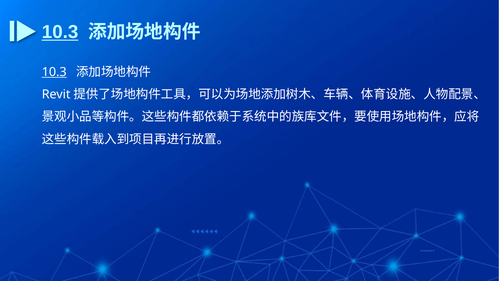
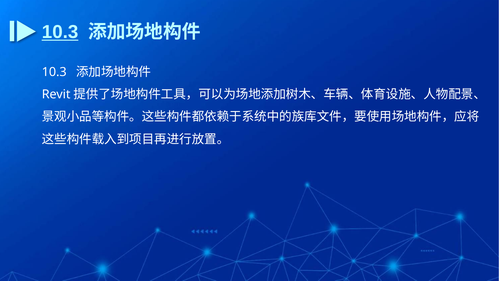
10.3 at (54, 72) underline: present -> none
